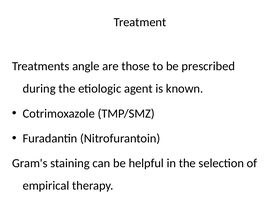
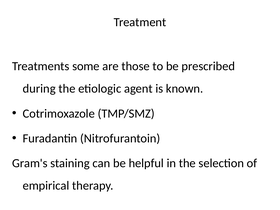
angle: angle -> some
